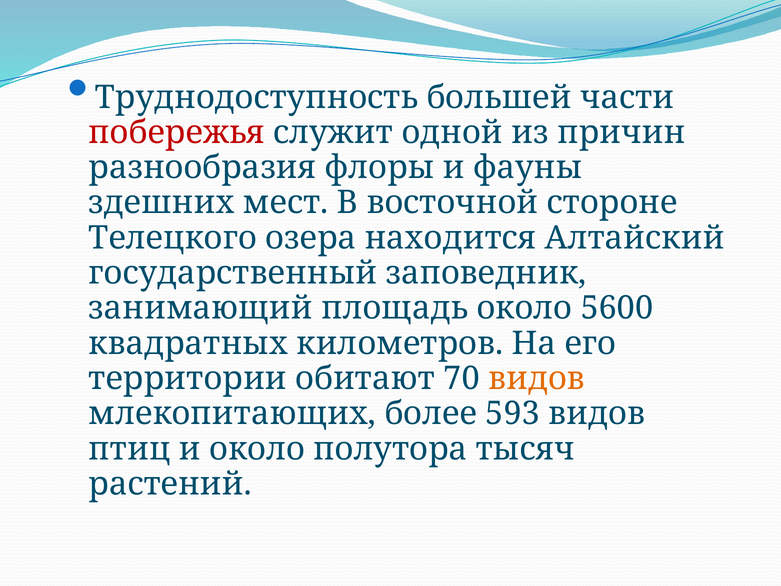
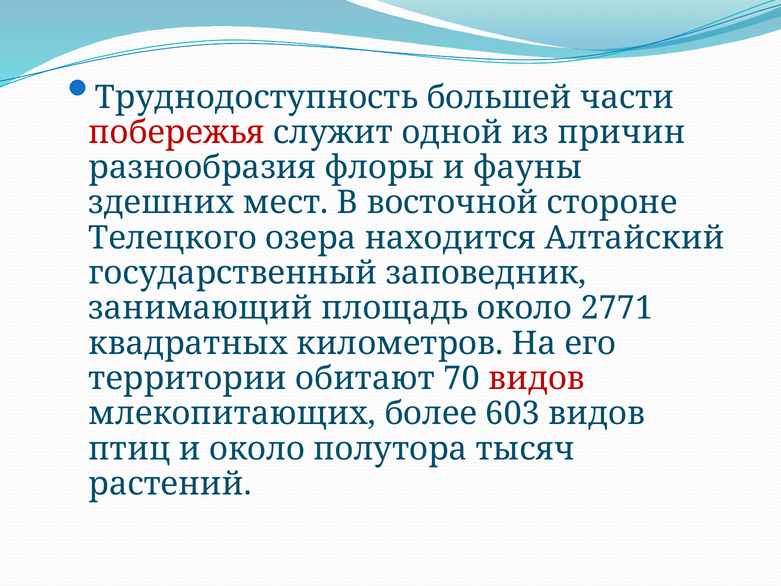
5600: 5600 -> 2771
видов at (537, 378) colour: orange -> red
593: 593 -> 603
